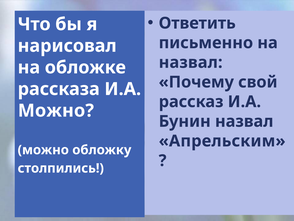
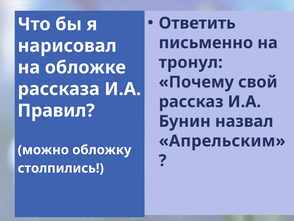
назвал at (191, 62): назвал -> тронул
Можно at (56, 110): Можно -> Правил
